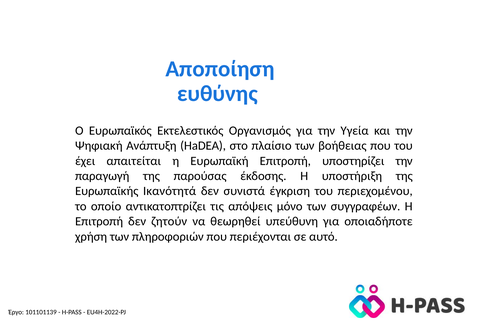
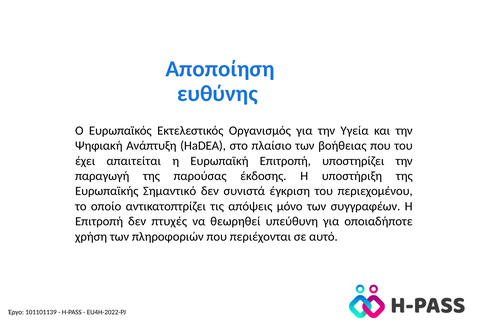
Ικανότητά: Ικανότητά -> Σημαντικό
ζητούν: ζητούν -> πτυχές
